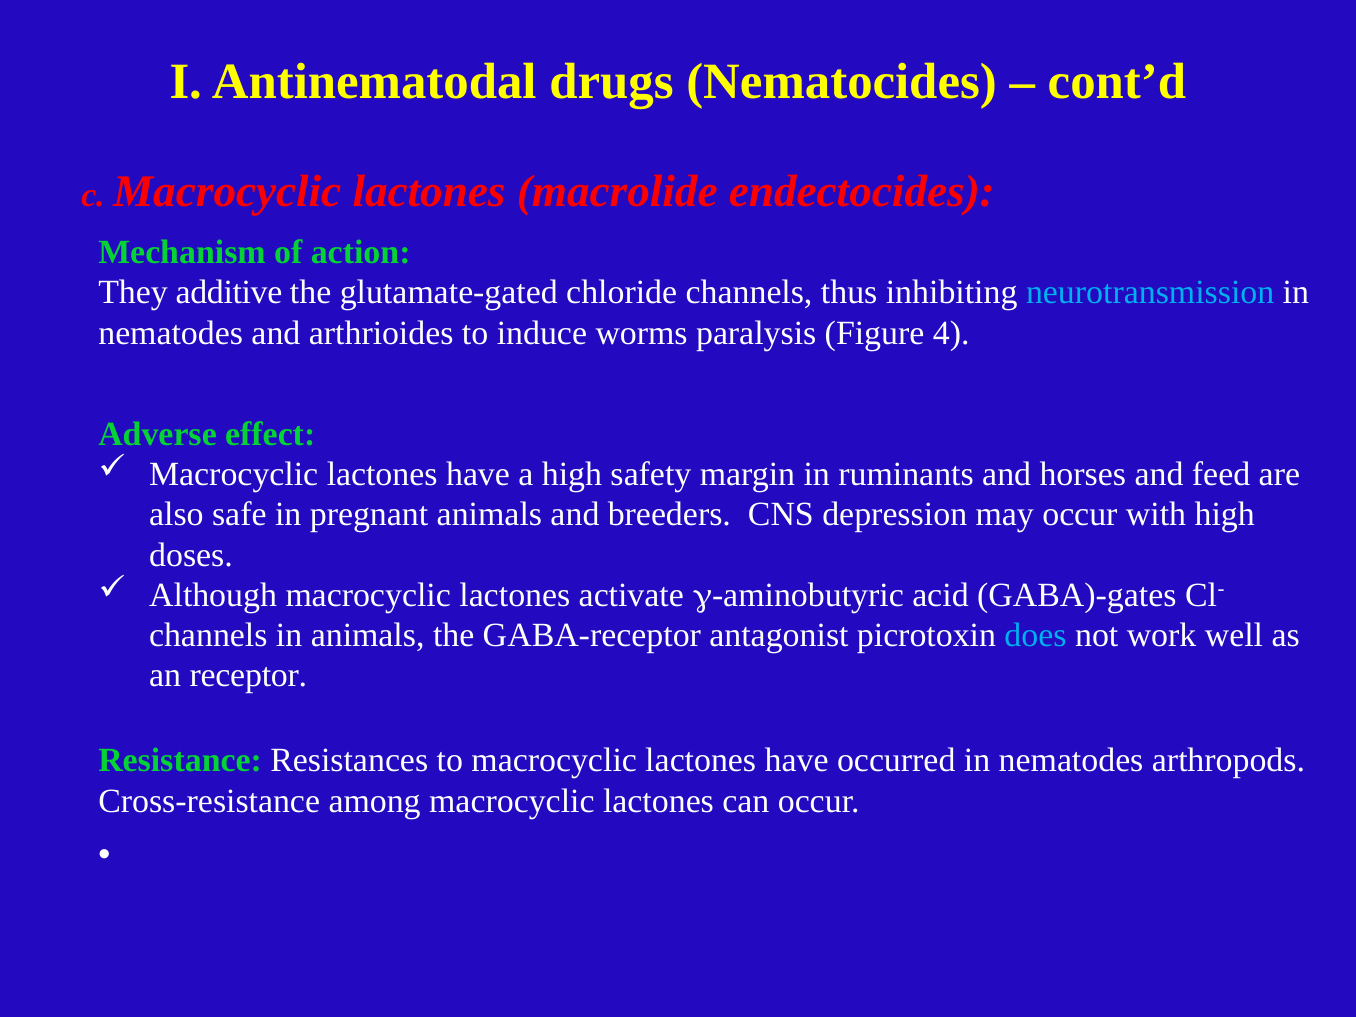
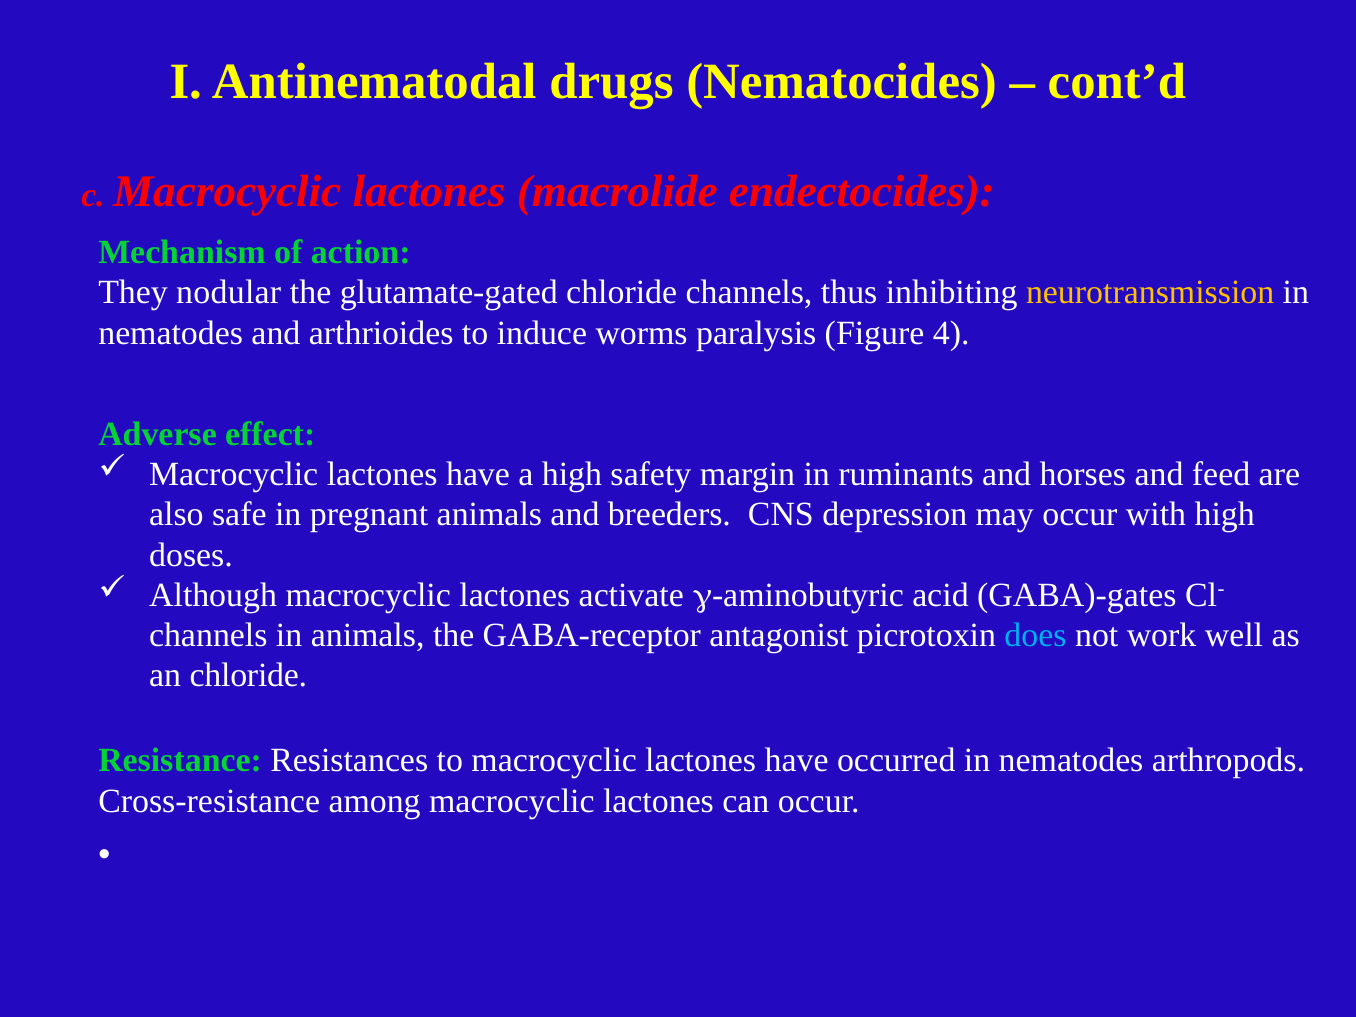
additive: additive -> nodular
neurotransmission colour: light blue -> yellow
an receptor: receptor -> chloride
